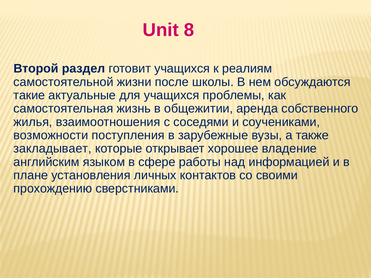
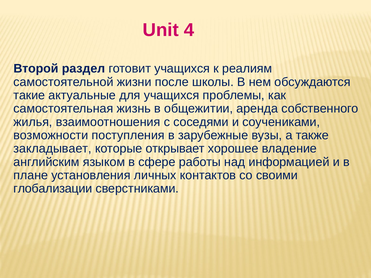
8: 8 -> 4
прохождению: прохождению -> глобализации
